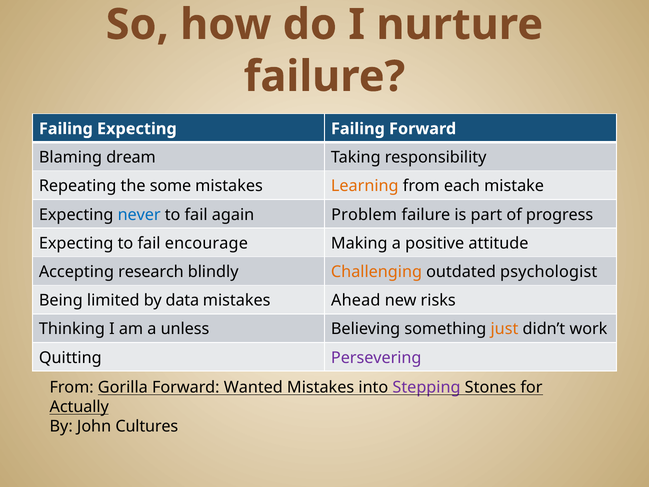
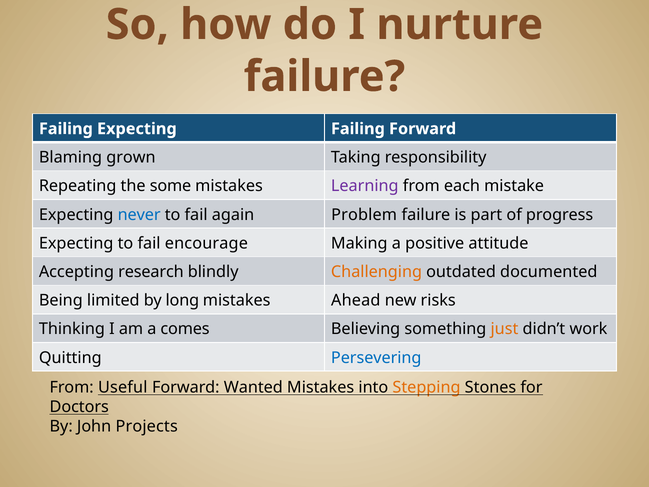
dream: dream -> grown
Learning colour: orange -> purple
psychologist: psychologist -> documented
data: data -> long
unless: unless -> comes
Persevering colour: purple -> blue
Gorilla: Gorilla -> Useful
Stepping colour: purple -> orange
Actually: Actually -> Doctors
Cultures: Cultures -> Projects
